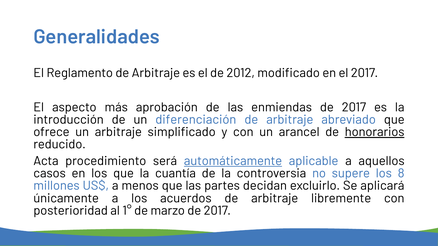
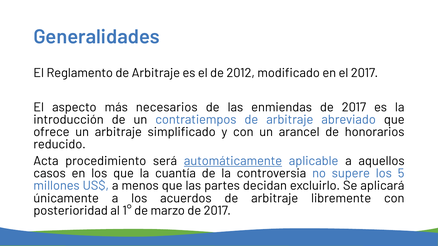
aprobación: aprobación -> necesarios
diferenciación: diferenciación -> contratiempos
honorarios underline: present -> none
8: 8 -> 5
